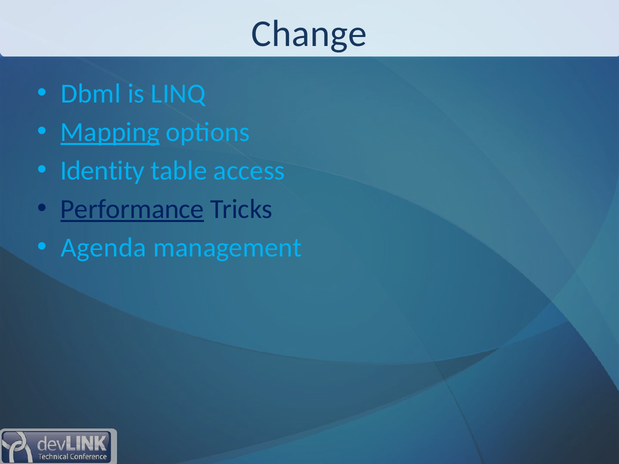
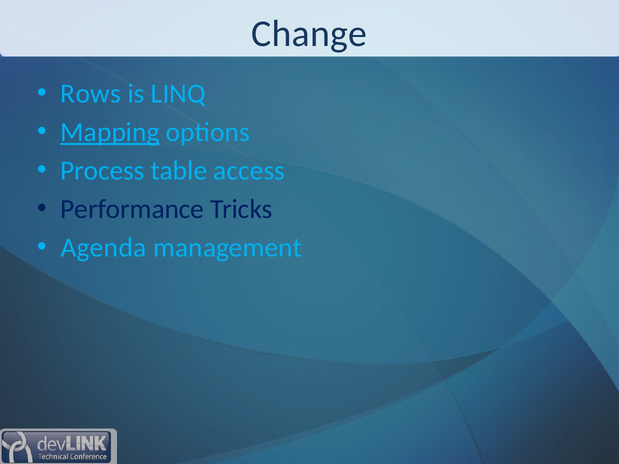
Dbml: Dbml -> Rows
Identity: Identity -> Process
Performance underline: present -> none
